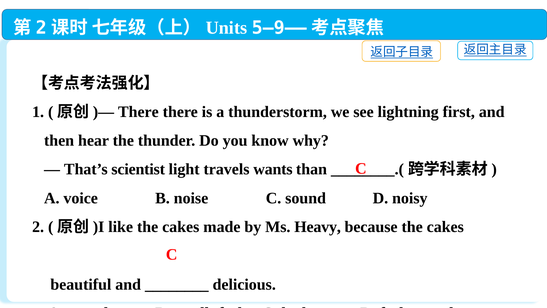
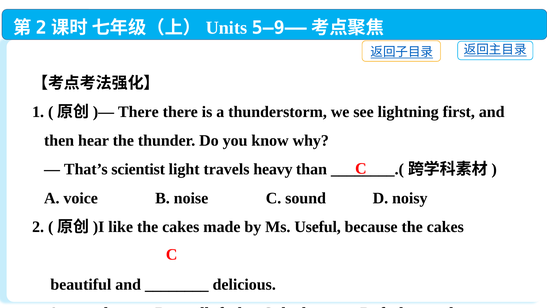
wants: wants -> heavy
Heavy: Heavy -> Useful
